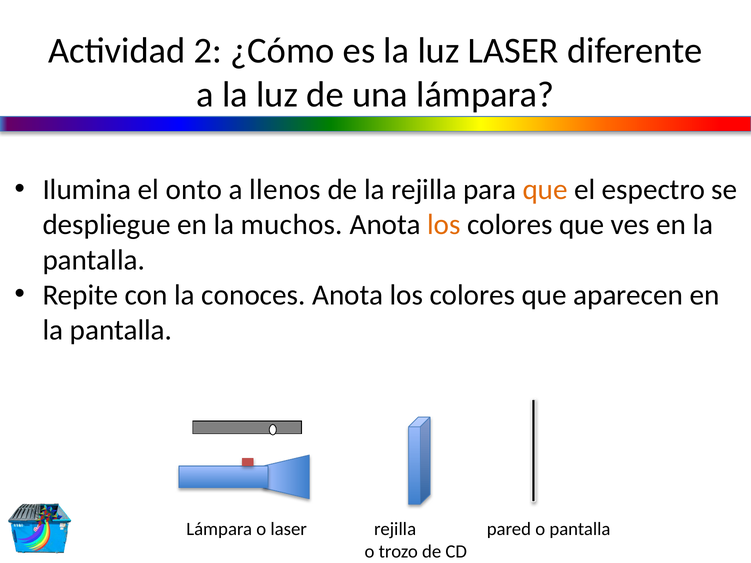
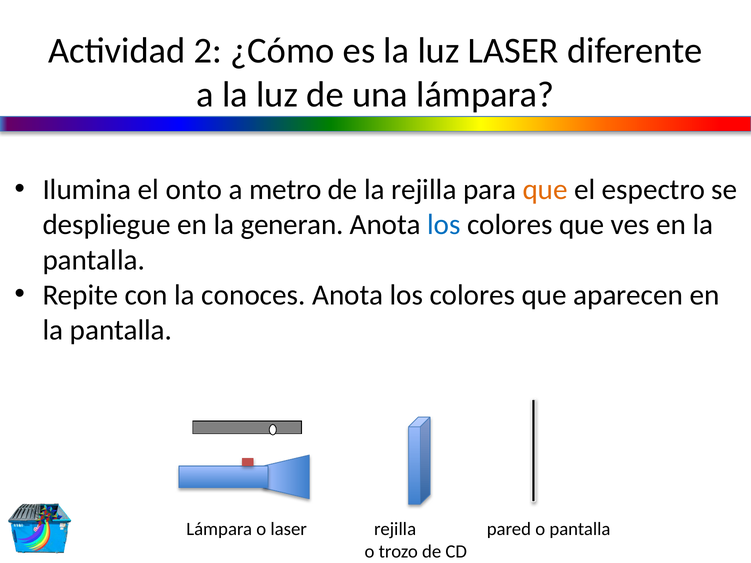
llenos: llenos -> metro
muchos: muchos -> generan
los at (444, 225) colour: orange -> blue
